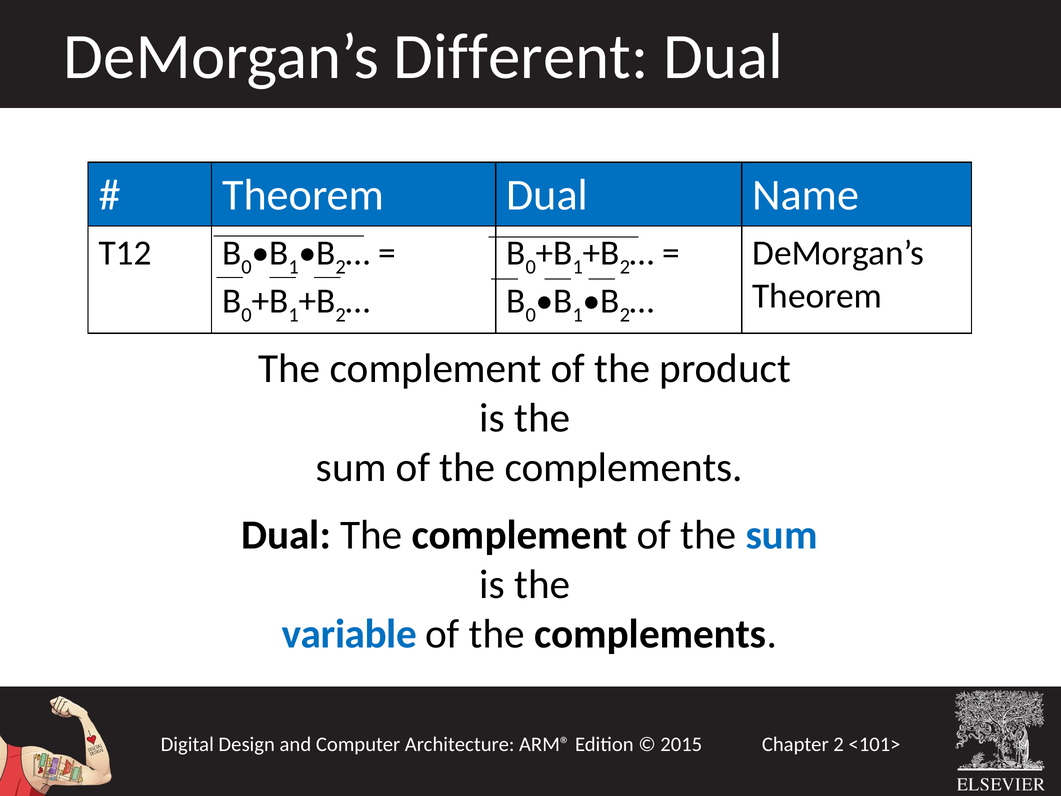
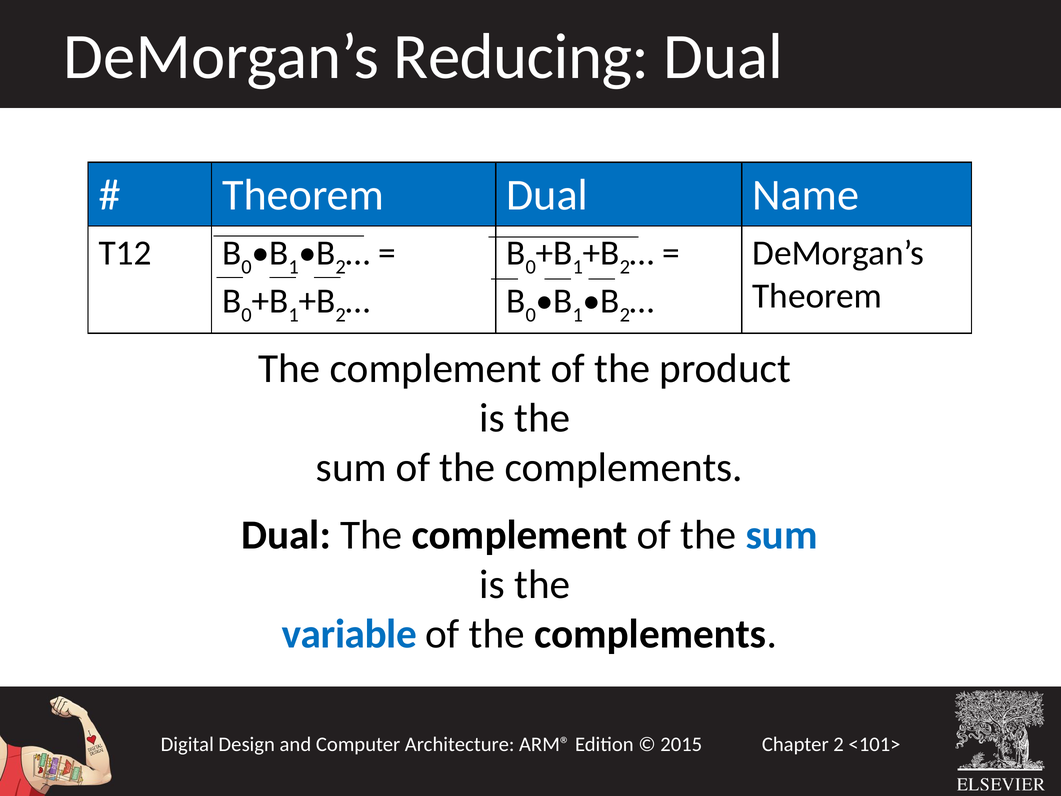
Different: Different -> Reducing
